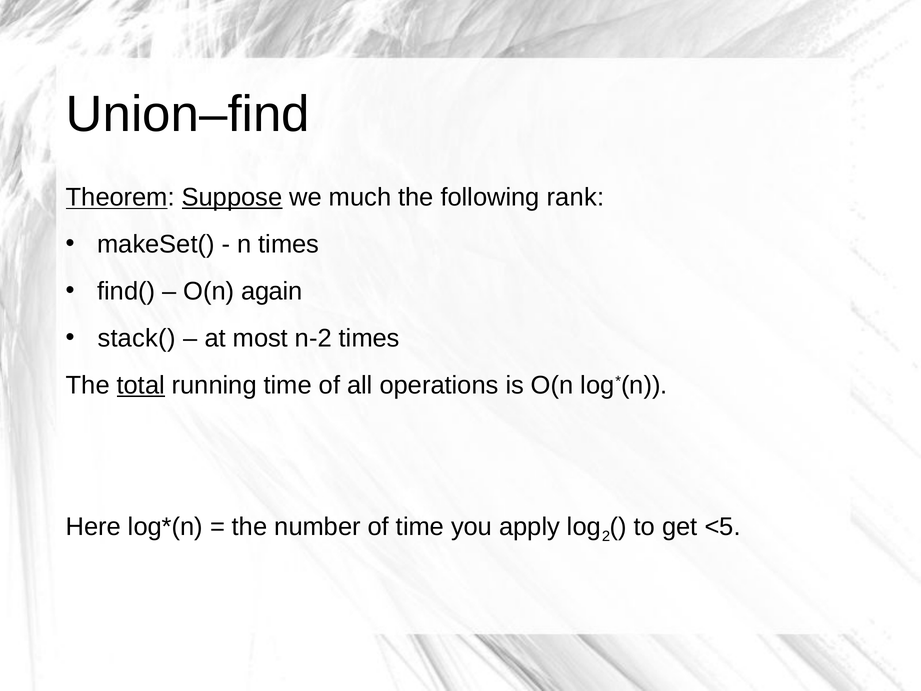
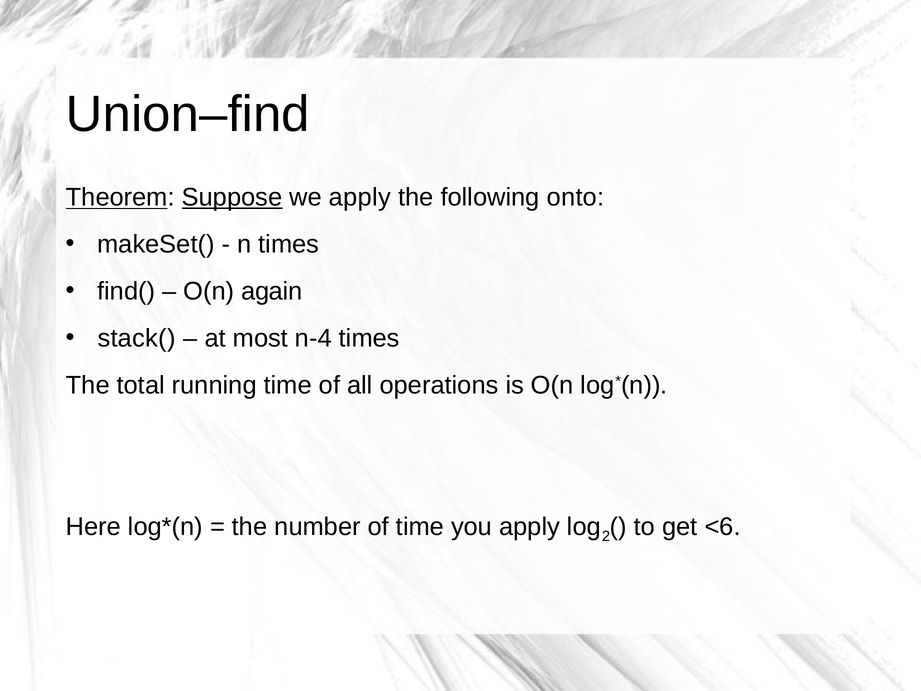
we much: much -> apply
rank: rank -> onto
n-2: n-2 -> n-4
total underline: present -> none
<5: <5 -> <6
